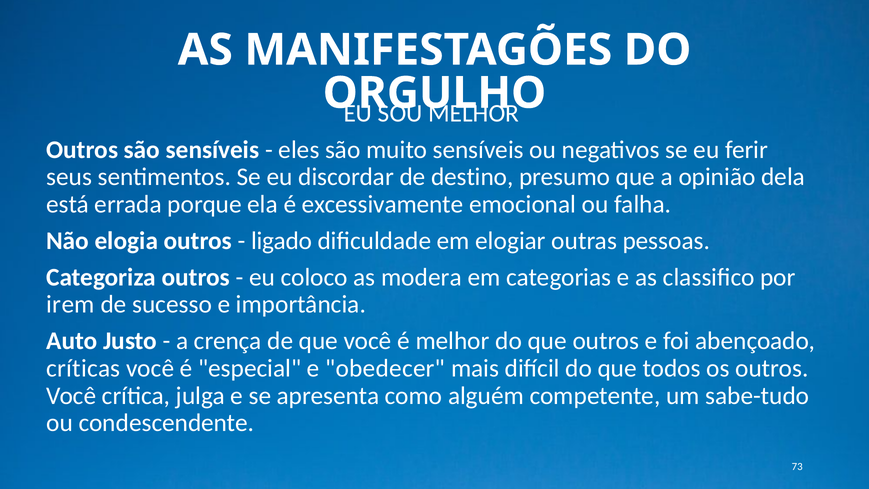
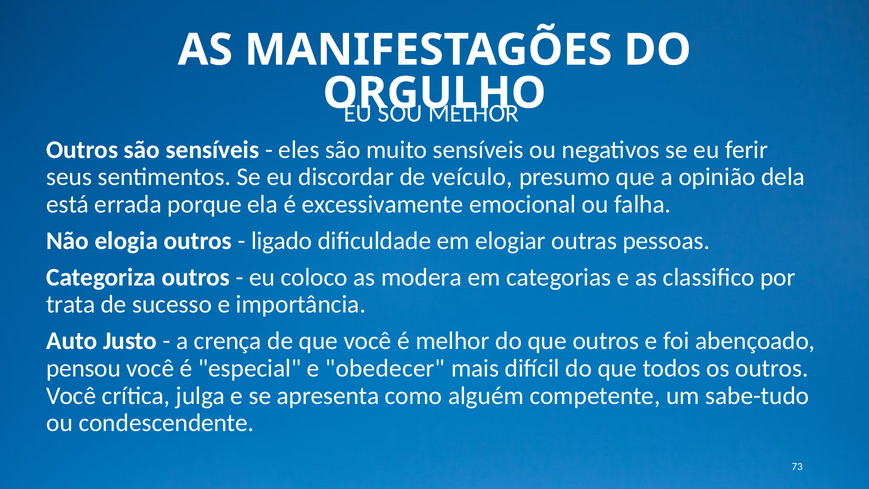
destino: destino -> veículo
irem: irem -> trata
críticas: críticas -> pensou
